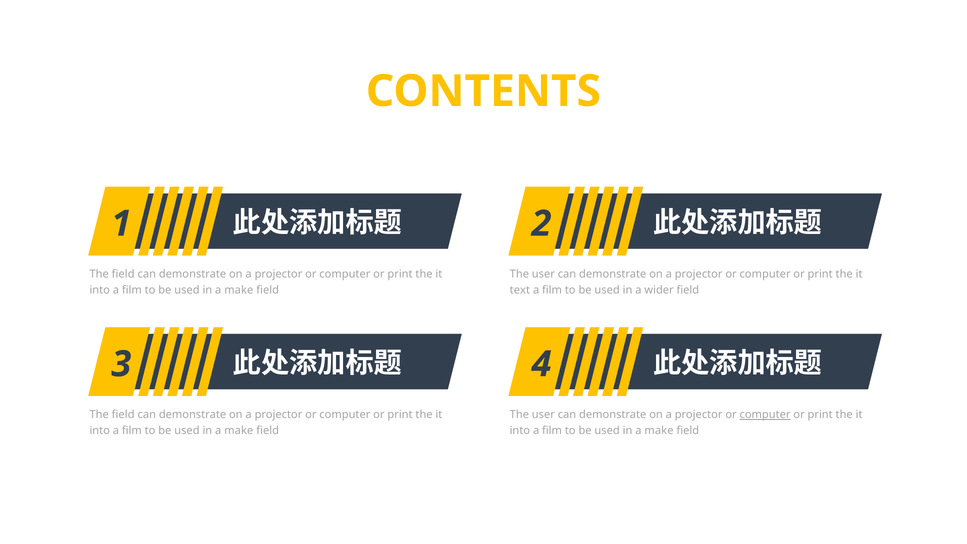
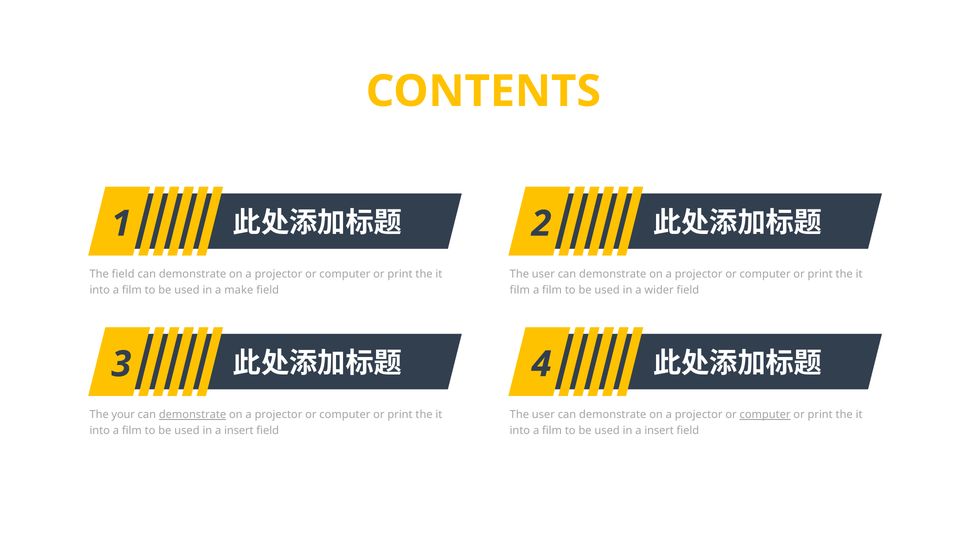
text at (520, 290): text -> film
field at (123, 415): field -> your
demonstrate at (193, 415) underline: none -> present
make at (239, 431): make -> insert
make at (659, 431): make -> insert
